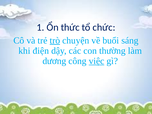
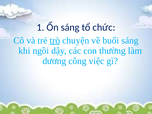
Ổn thức: thức -> sáng
điện: điện -> ngồi
việc underline: present -> none
